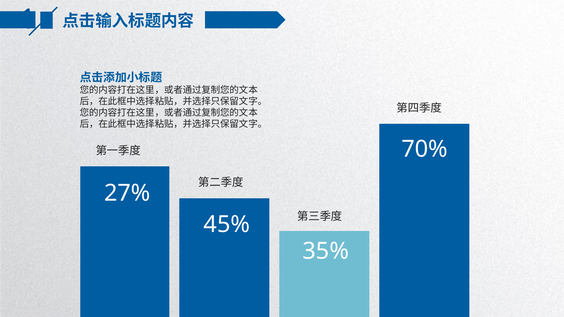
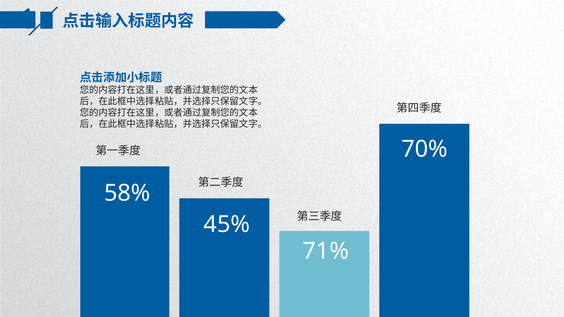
27%: 27% -> 58%
35%: 35% -> 71%
